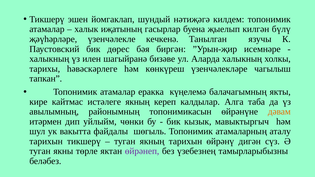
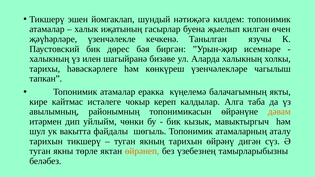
бүлү: бүлү -> өчен
истәлеге якның: якның -> чокыр
өйрәнеп colour: purple -> orange
